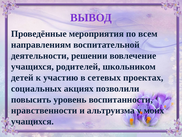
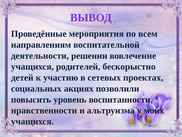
школьником: школьником -> бескорыстно
